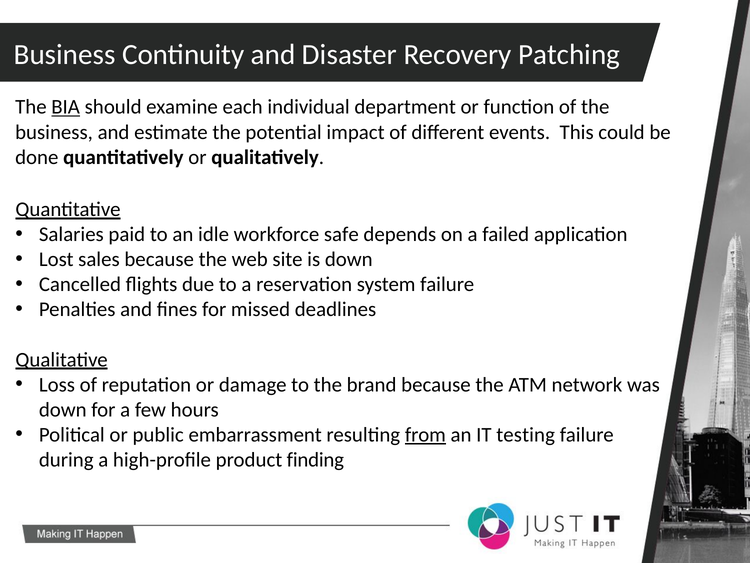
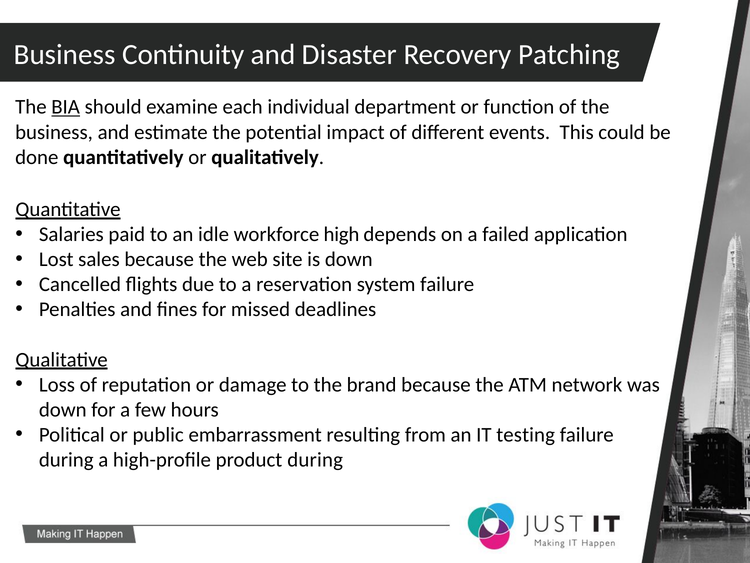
safe: safe -> high
from underline: present -> none
product finding: finding -> during
